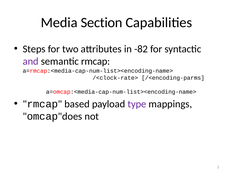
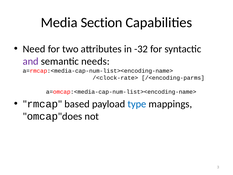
Steps: Steps -> Need
-82: -82 -> -32
semantic rmcap: rmcap -> needs
type colour: purple -> blue
